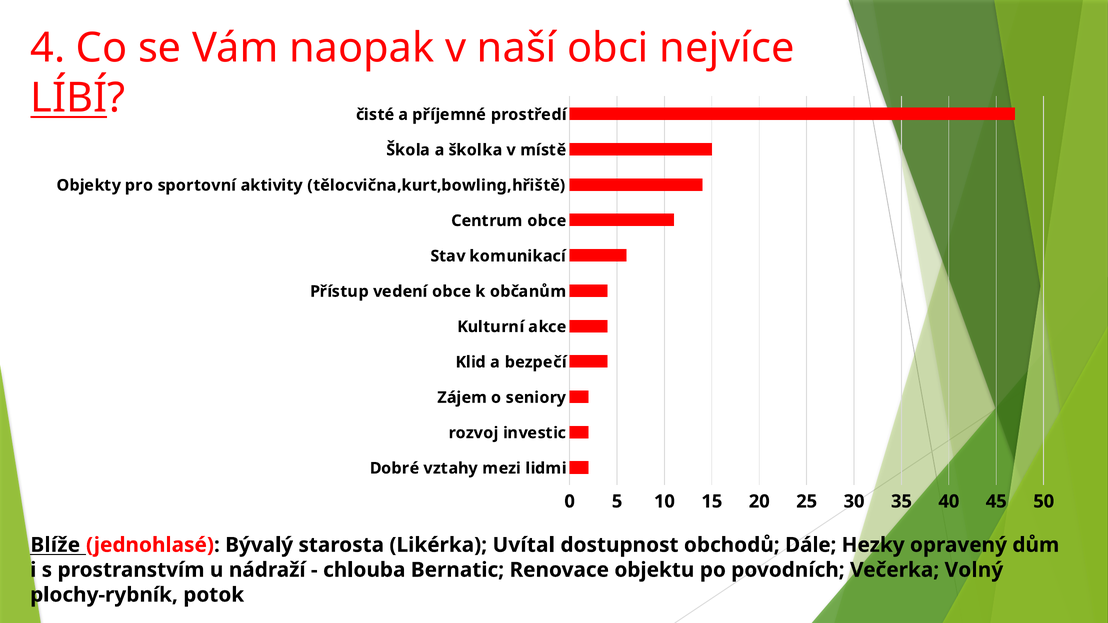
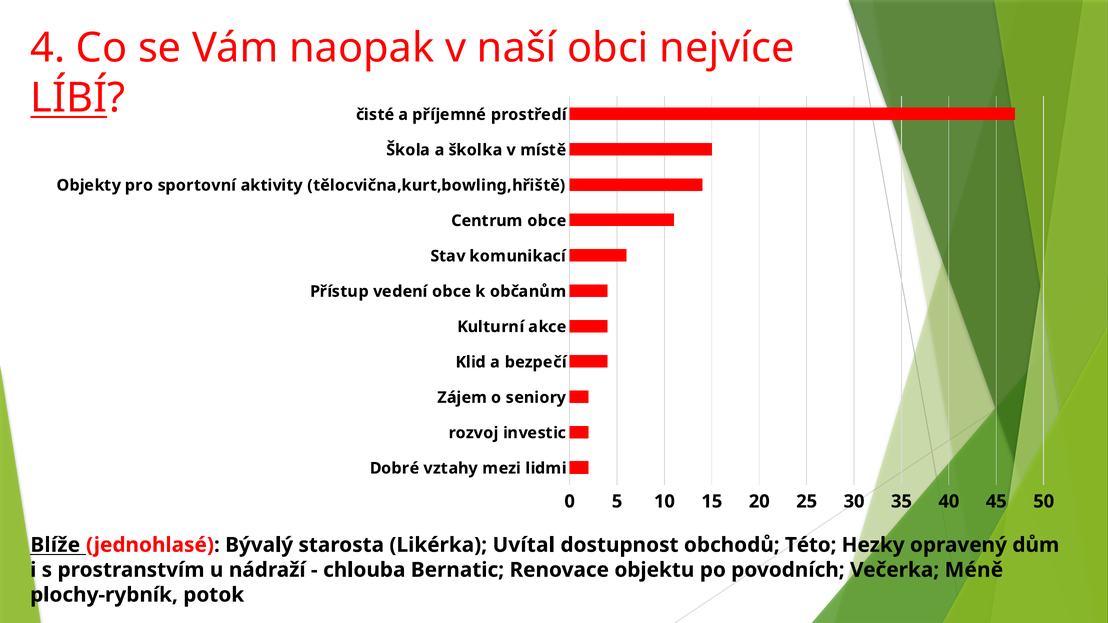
Dále: Dále -> Této
Volný: Volný -> Méně
